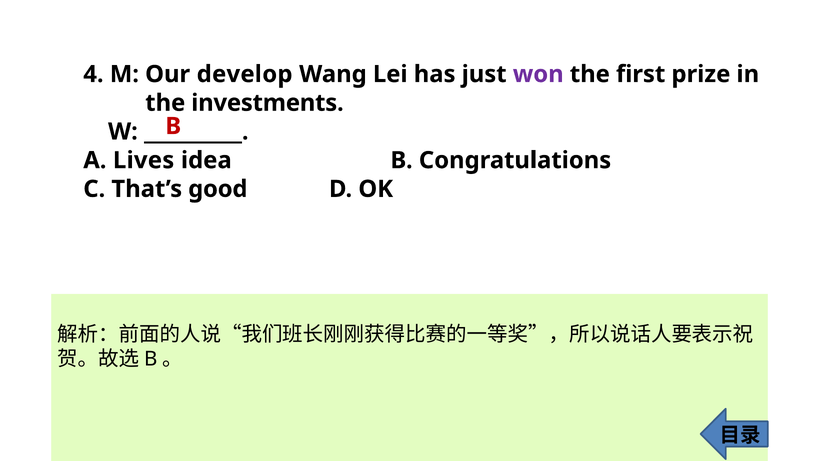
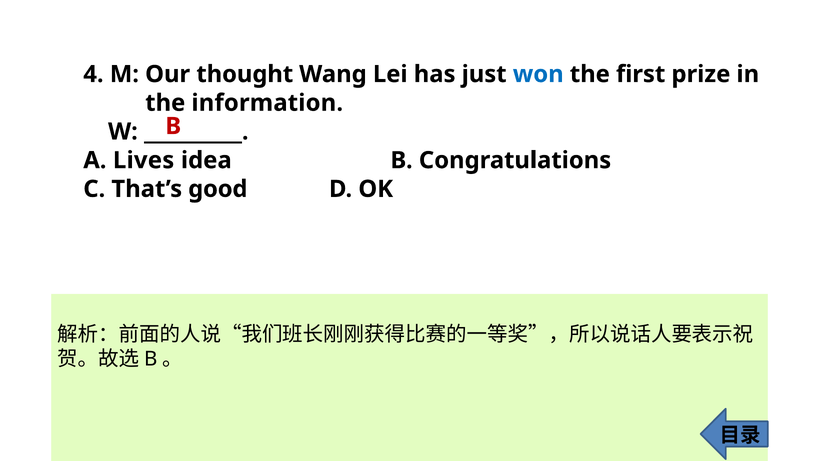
develop: develop -> thought
won colour: purple -> blue
investments: investments -> information
